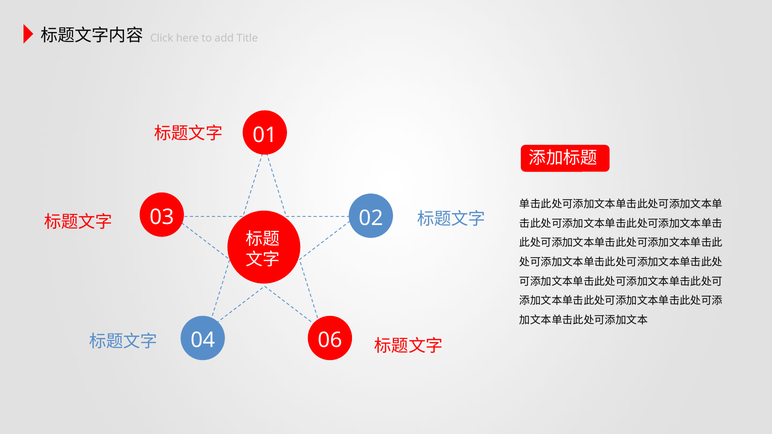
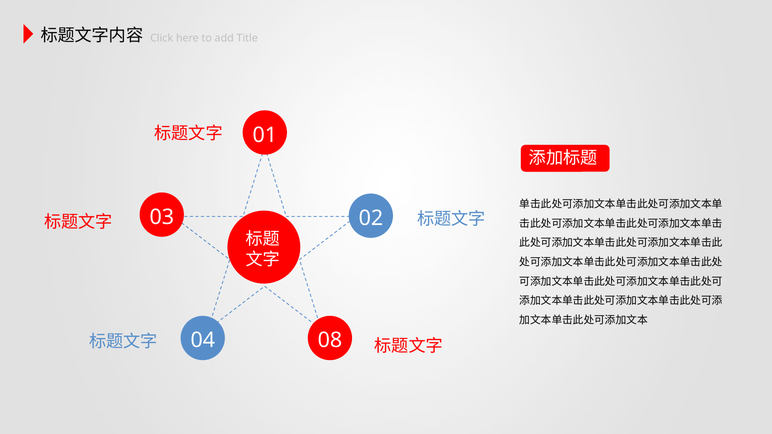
06: 06 -> 08
